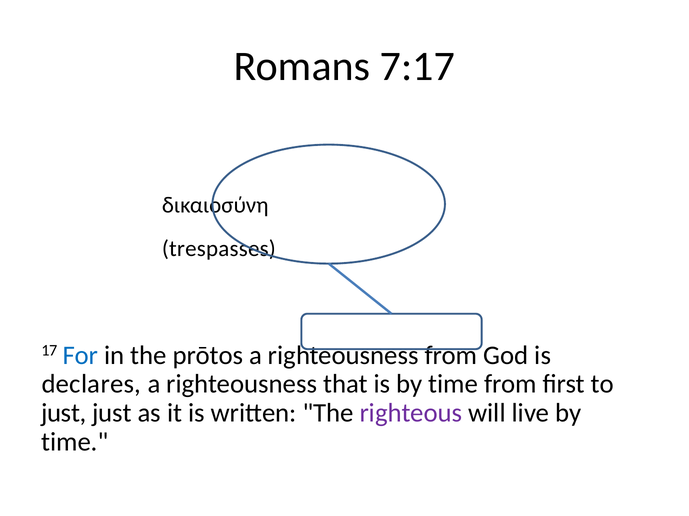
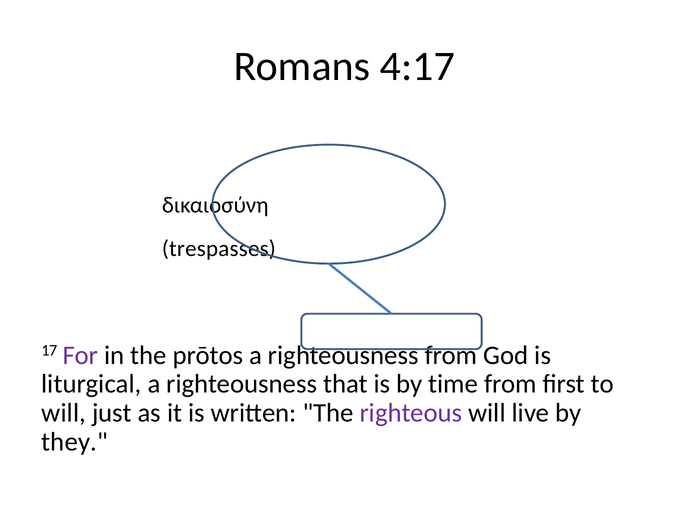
7:17: 7:17 -> 4:17
For colour: blue -> purple
declares: declares -> liturgical
just at (64, 414): just -> will
time at (75, 443): time -> they
